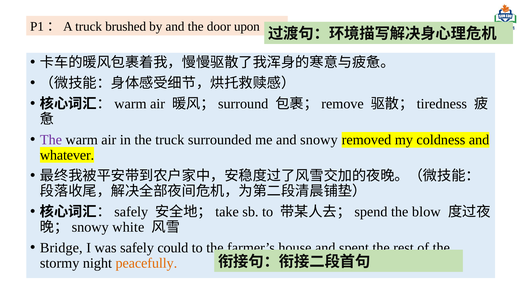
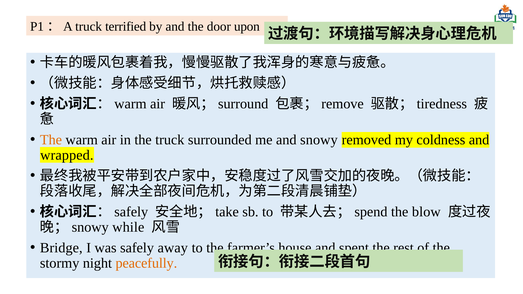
brushed: brushed -> terrified
The at (51, 140) colour: purple -> orange
whatever: whatever -> wrapped
white: white -> while
could: could -> away
